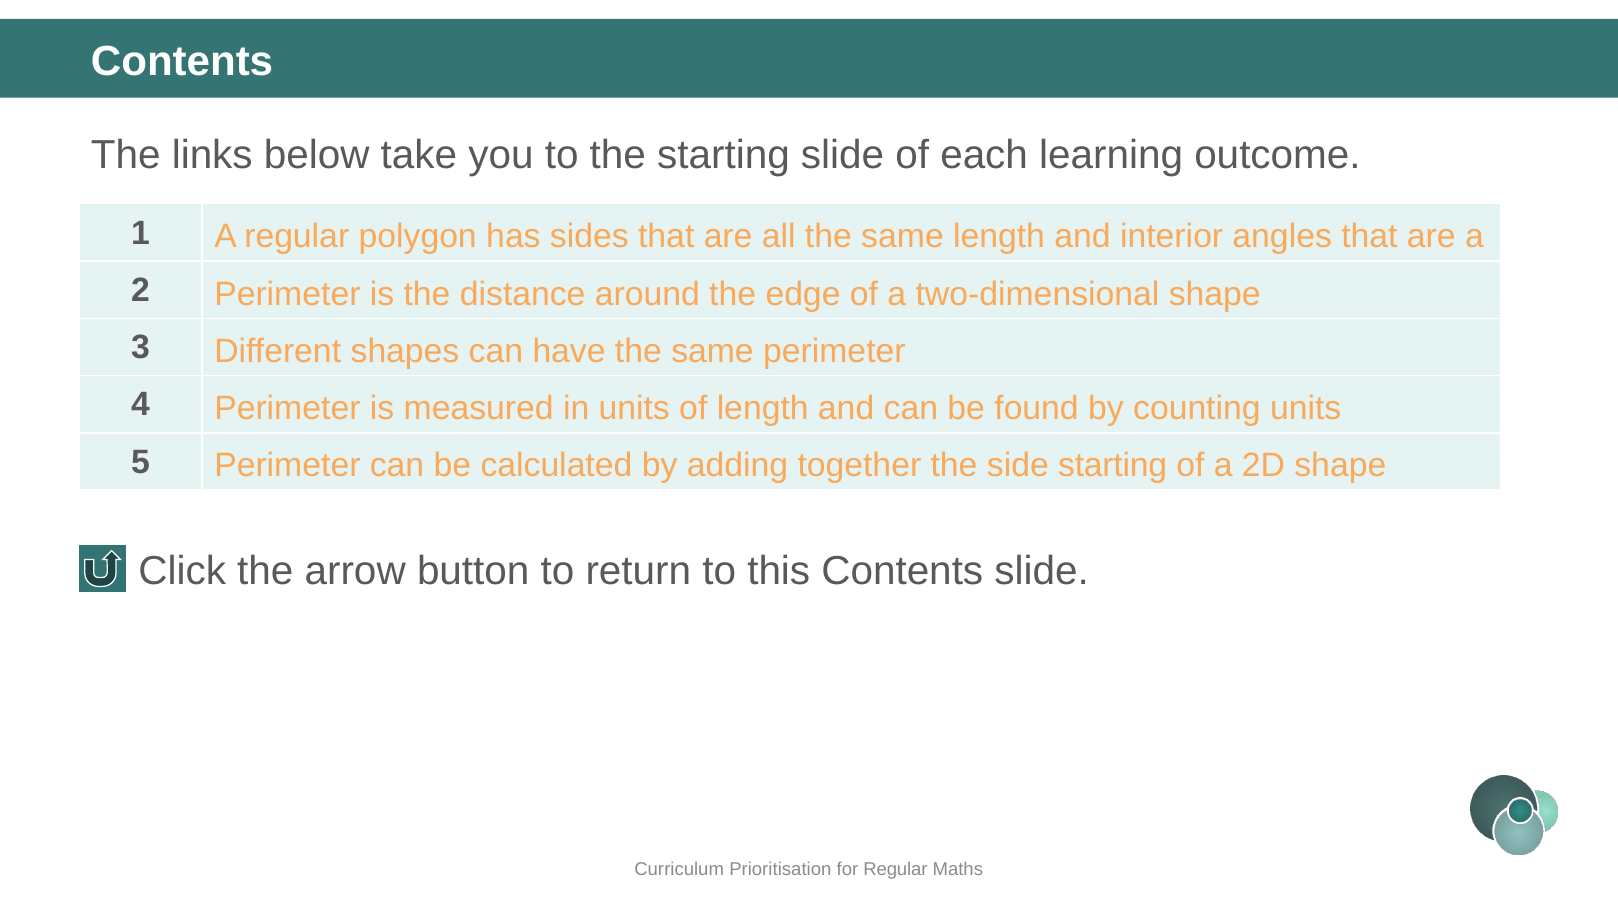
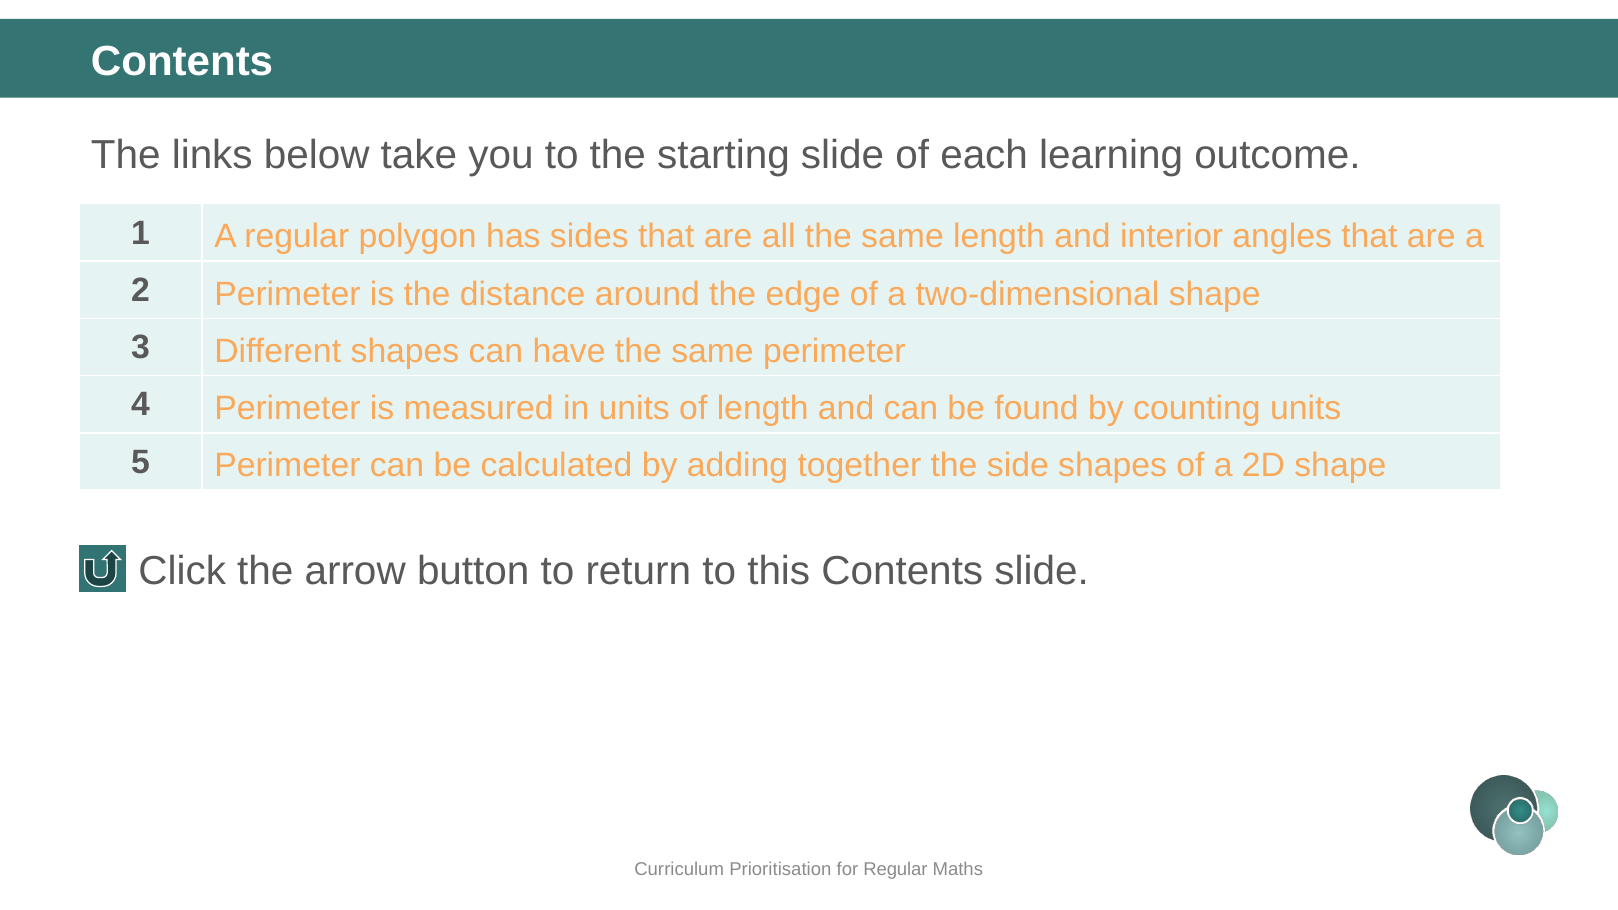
side starting: starting -> shapes
